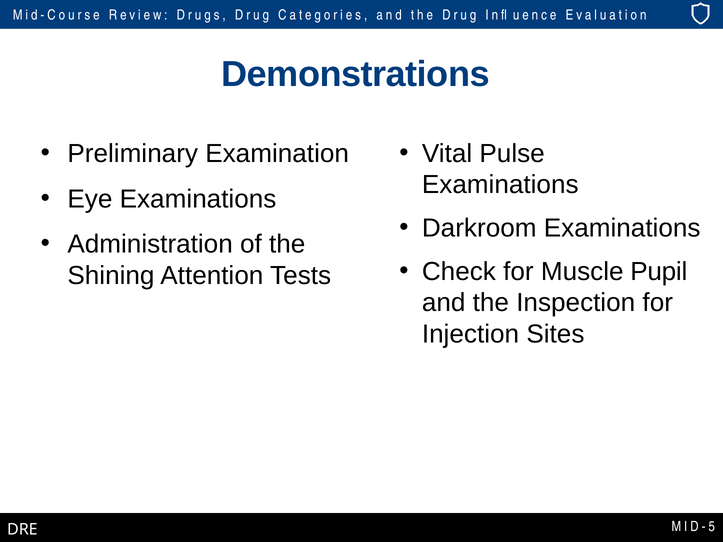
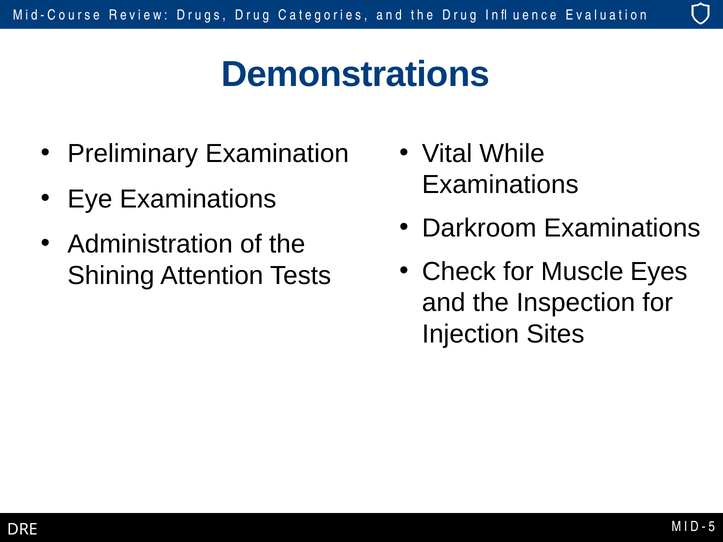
Pulse: Pulse -> While
Pupil: Pupil -> Eyes
